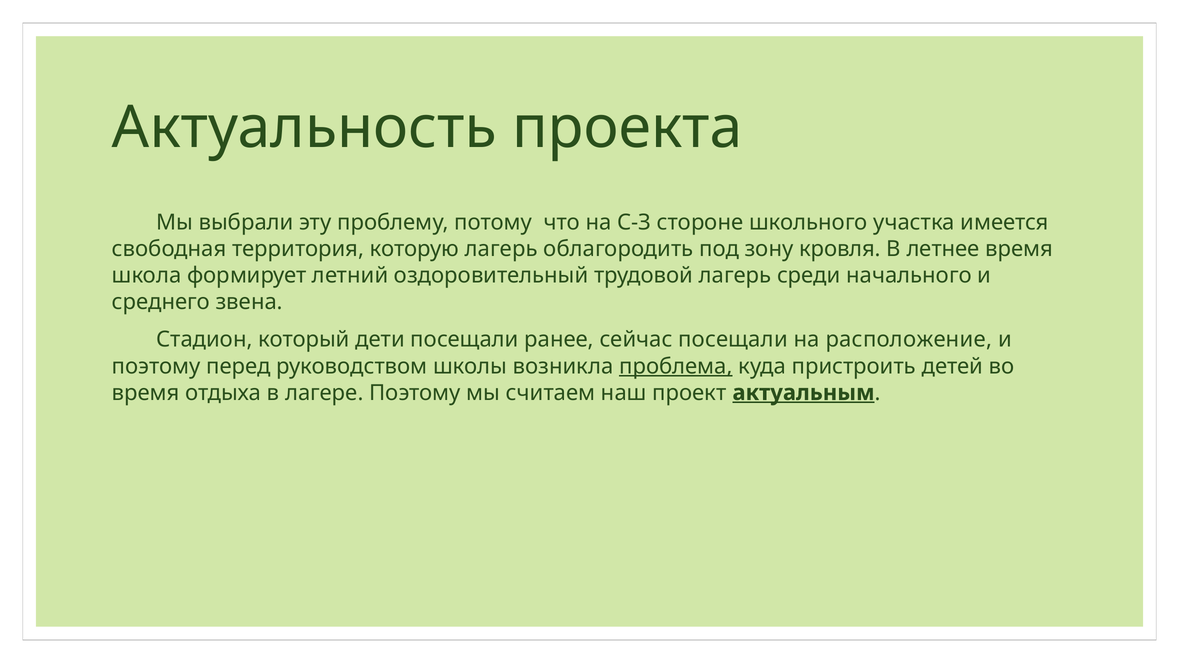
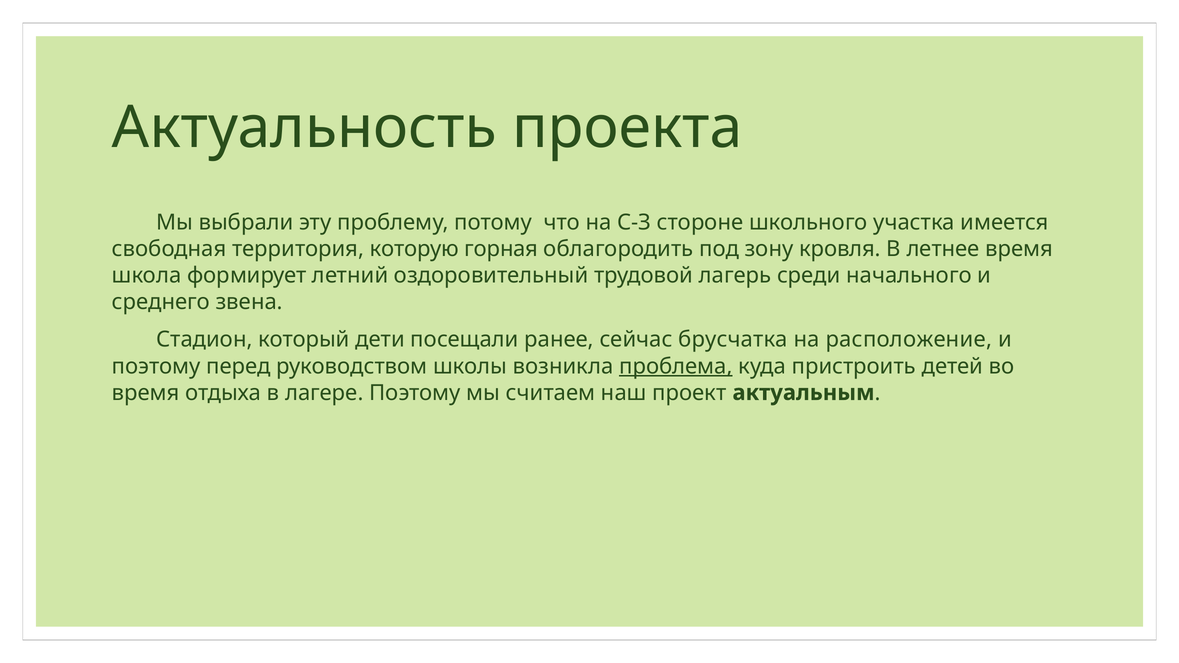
которую лагерь: лагерь -> горная
сейчас посещали: посещали -> брусчатка
актуальным underline: present -> none
